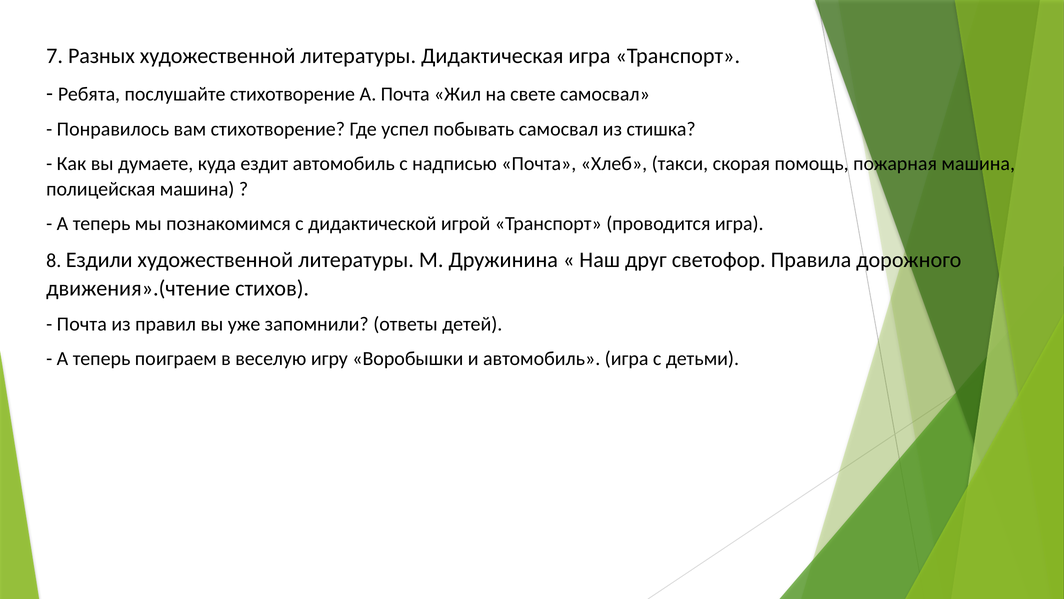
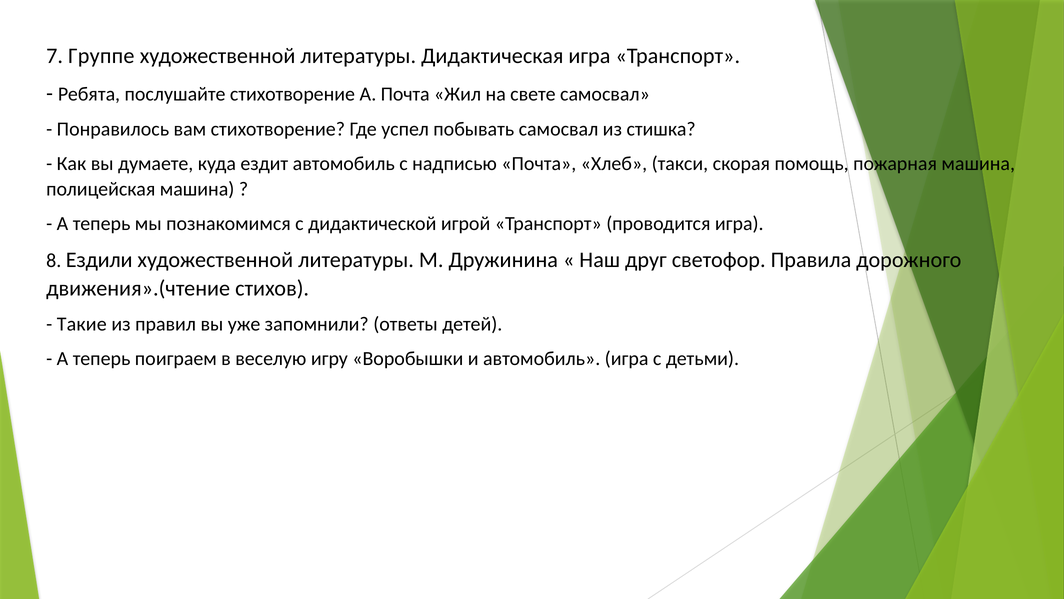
Разных: Разных -> Группе
Почта at (82, 324): Почта -> Такие
